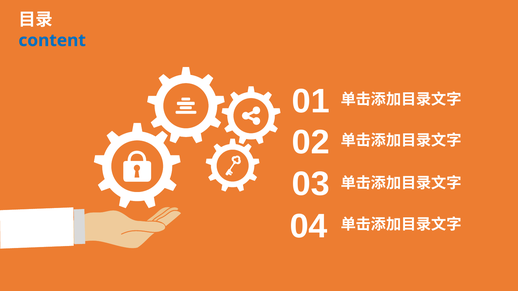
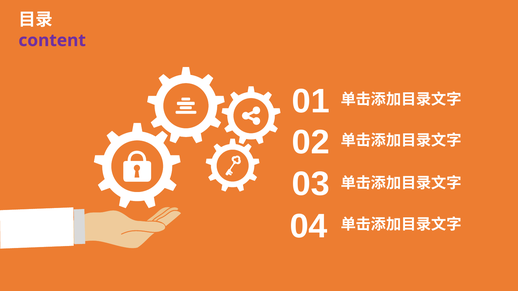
content colour: blue -> purple
